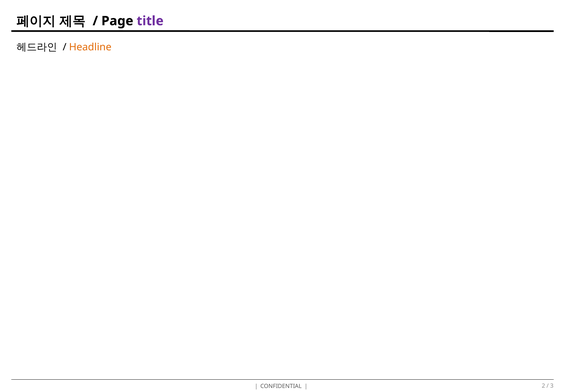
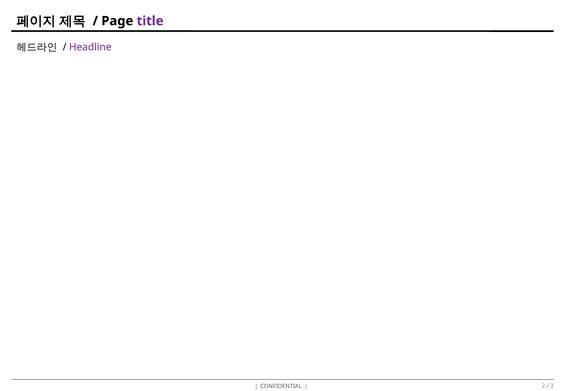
Headline colour: orange -> purple
